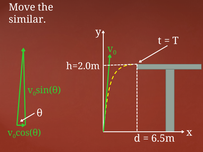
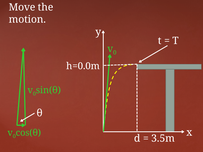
similar: similar -> motion
h=2.0m: h=2.0m -> h=0.0m
6.5m: 6.5m -> 3.5m
